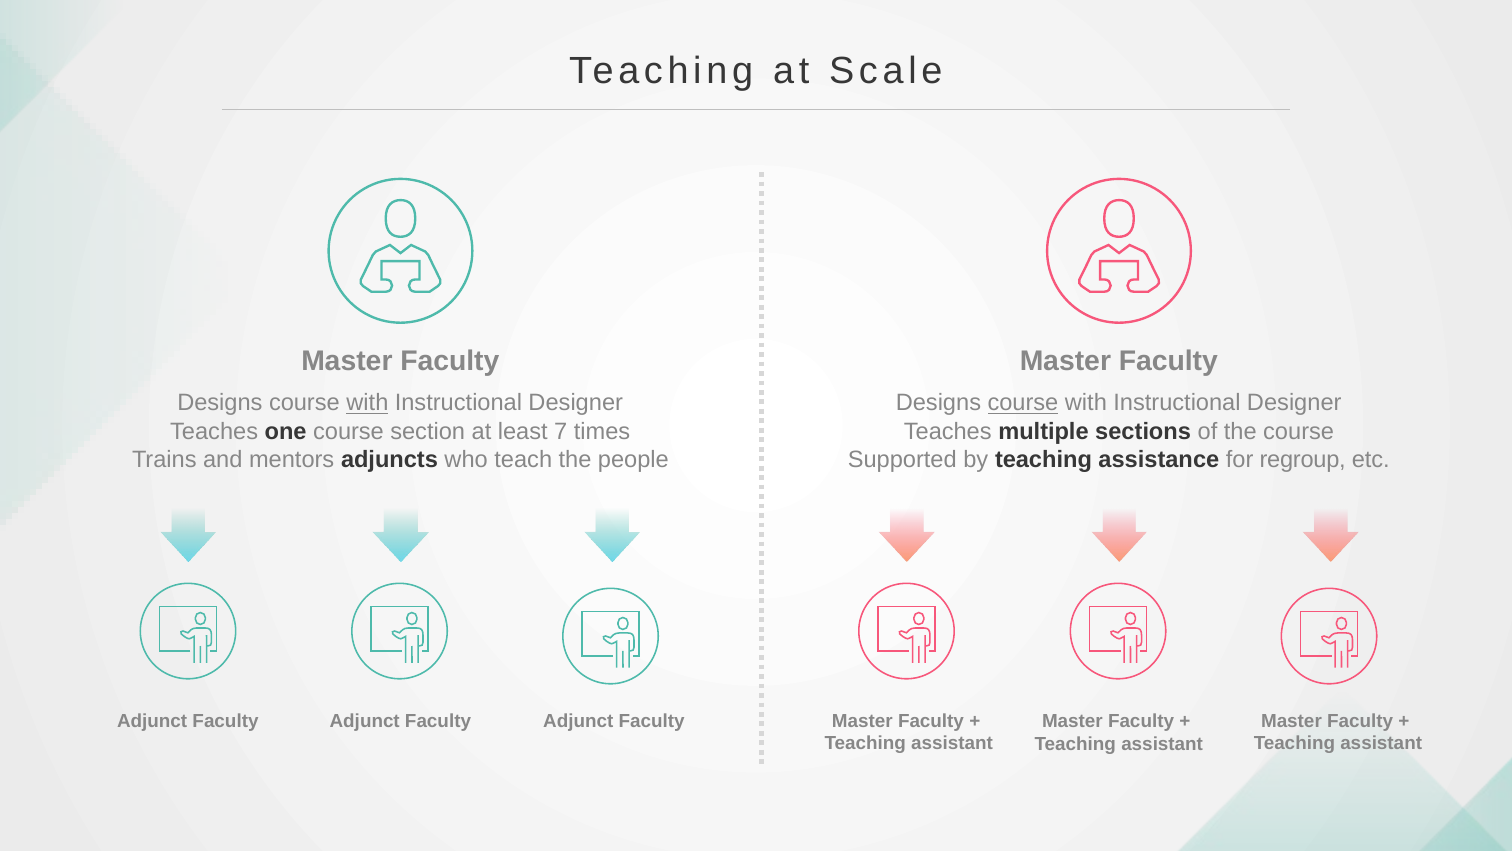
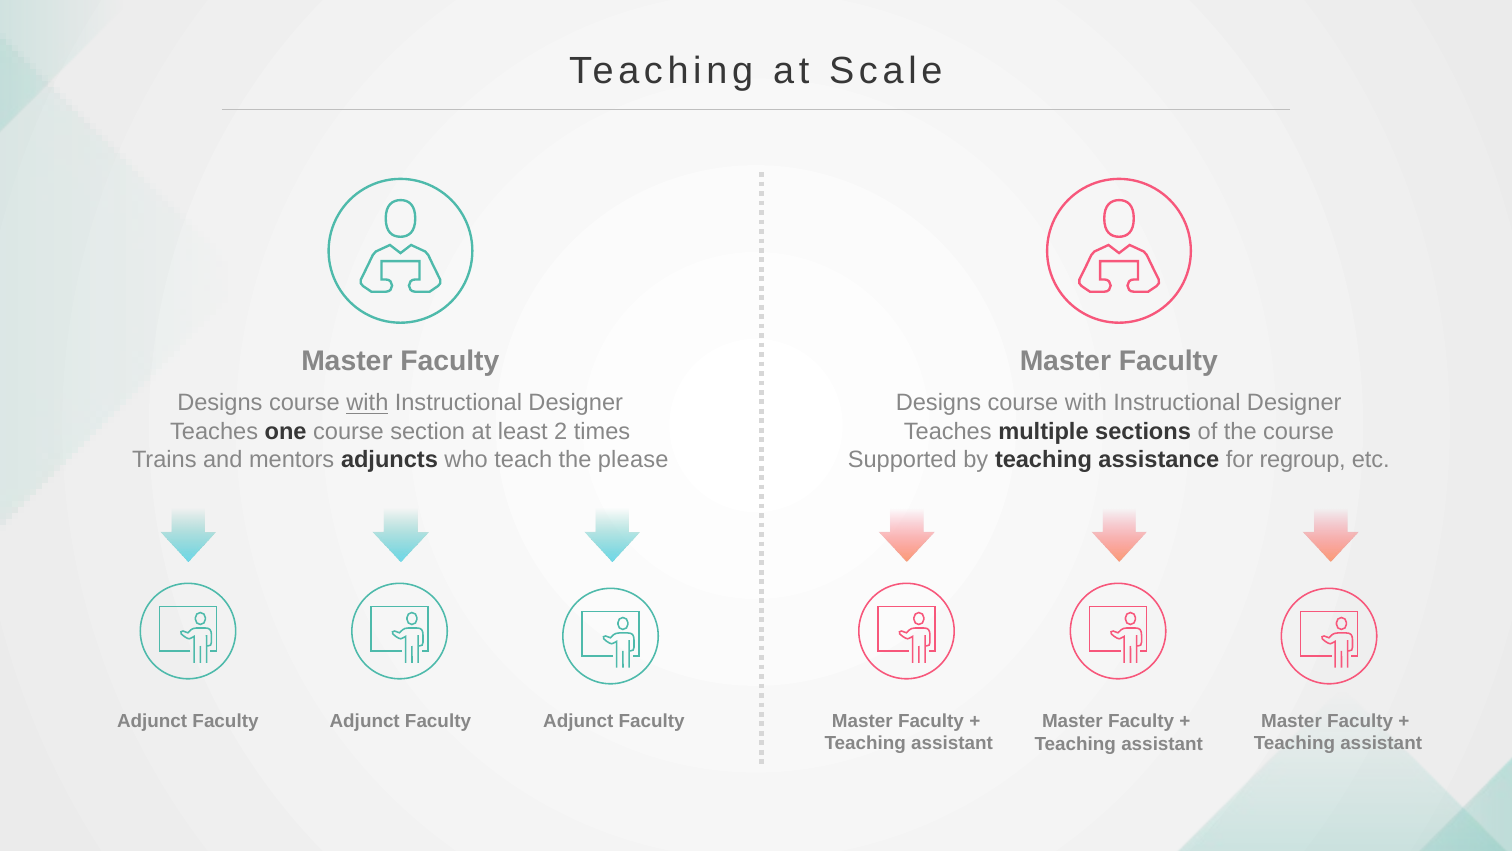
course at (1023, 403) underline: present -> none
7: 7 -> 2
people: people -> please
